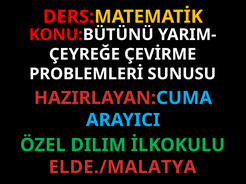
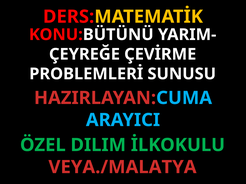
ELDE./MALATYA: ELDE./MALATYA -> VEYA./MALATYA
